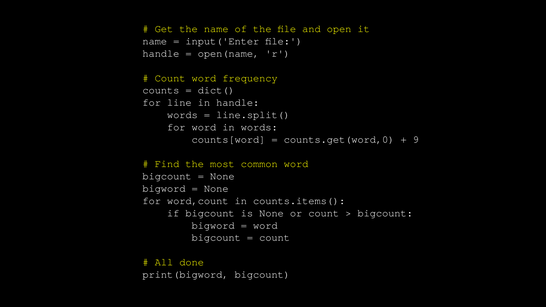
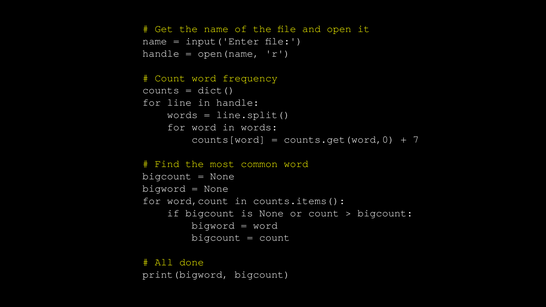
9: 9 -> 7
